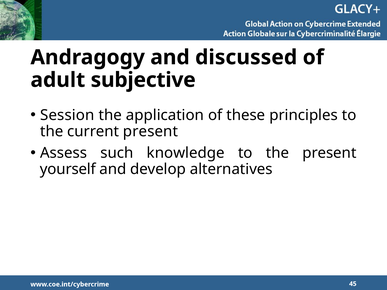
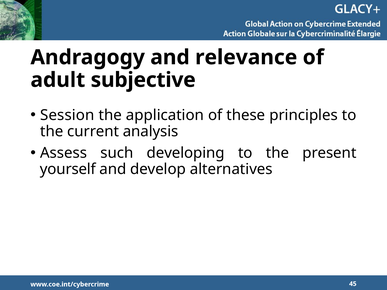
discussed: discussed -> relevance
current present: present -> analysis
knowledge: knowledge -> developing
